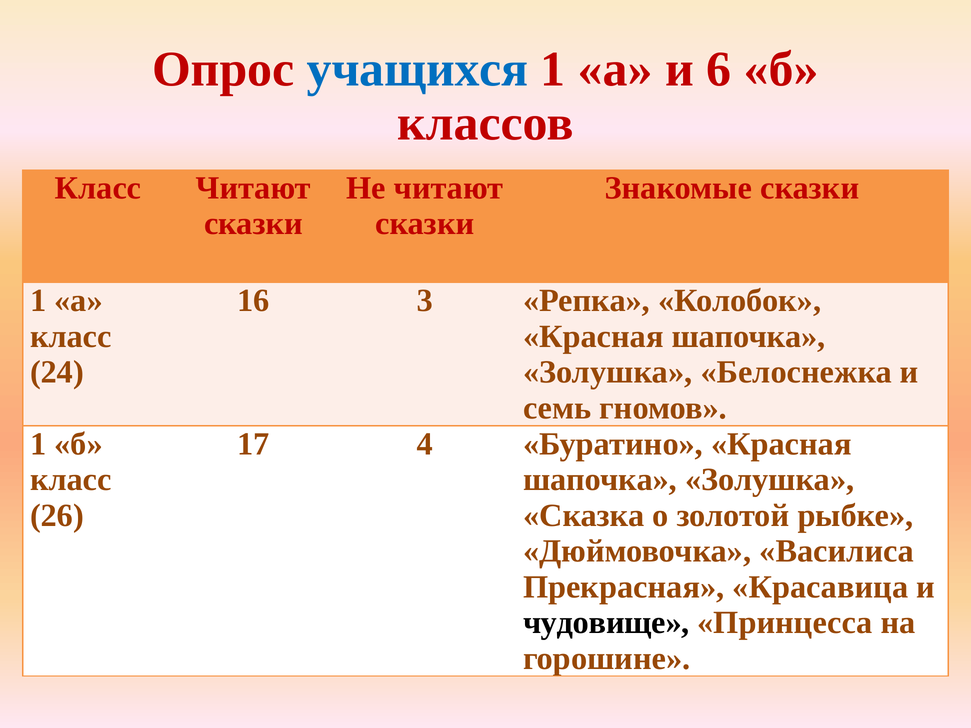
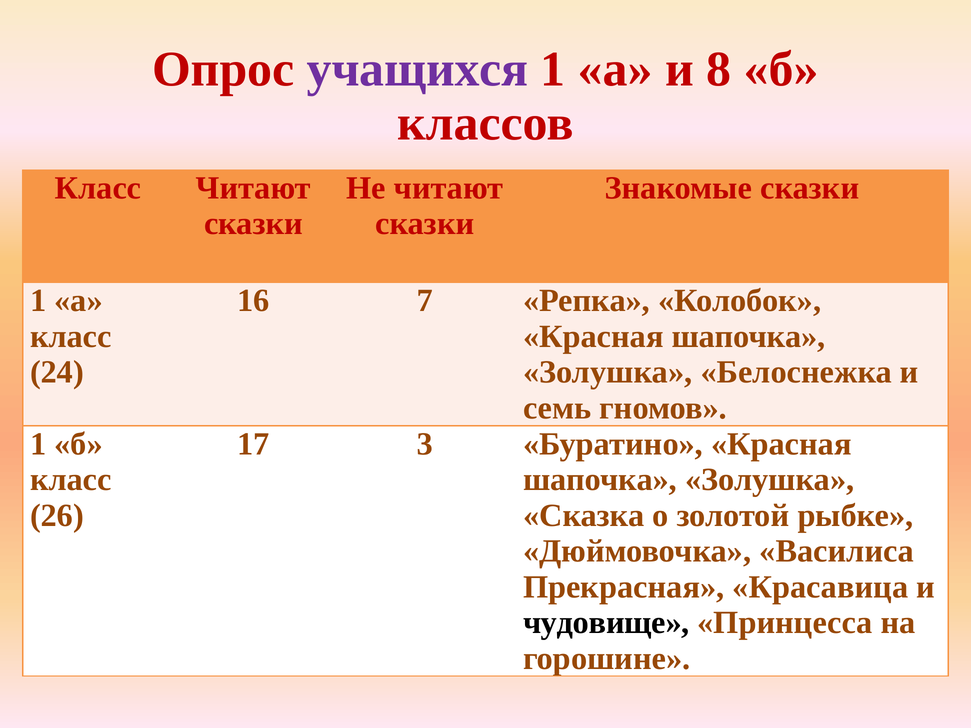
учащихся colour: blue -> purple
6: 6 -> 8
3: 3 -> 7
4: 4 -> 3
